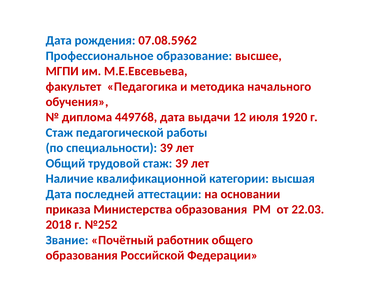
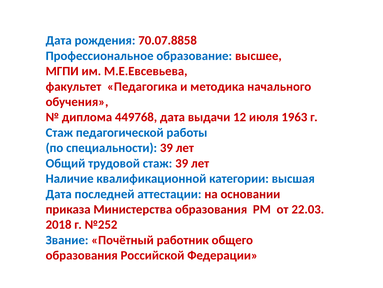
07.08.5962: 07.08.5962 -> 70.07.8858
1920: 1920 -> 1963
